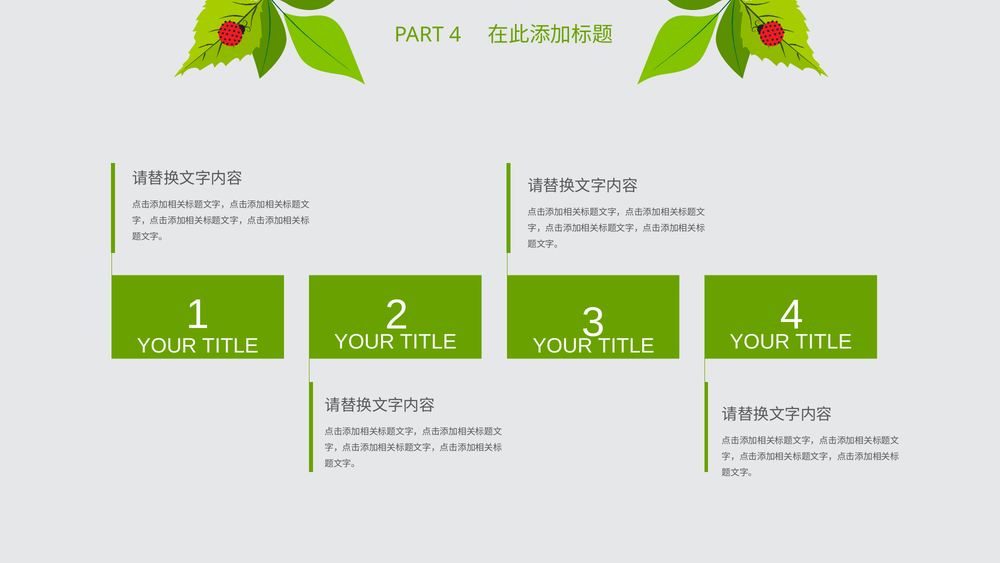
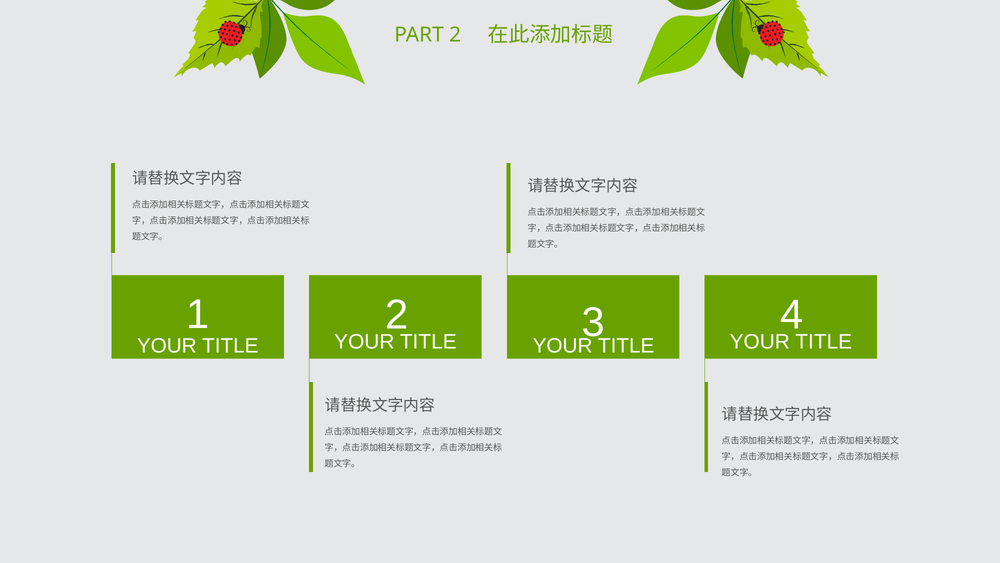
PART 4: 4 -> 2
